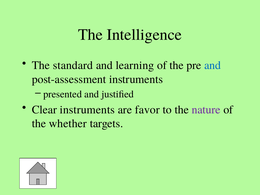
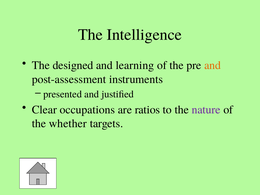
standard: standard -> designed
and at (213, 65) colour: blue -> orange
Clear instruments: instruments -> occupations
favor: favor -> ratios
